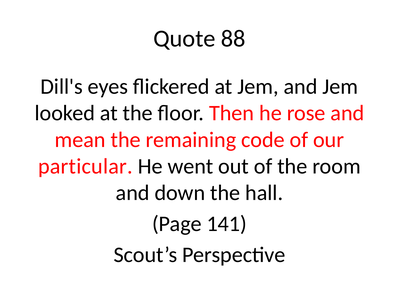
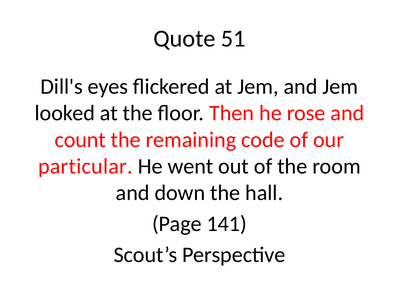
88: 88 -> 51
mean: mean -> count
